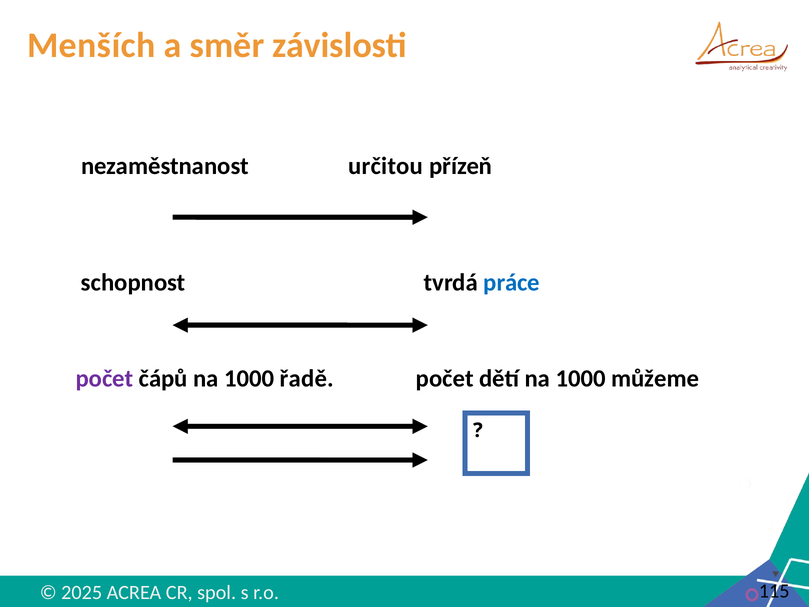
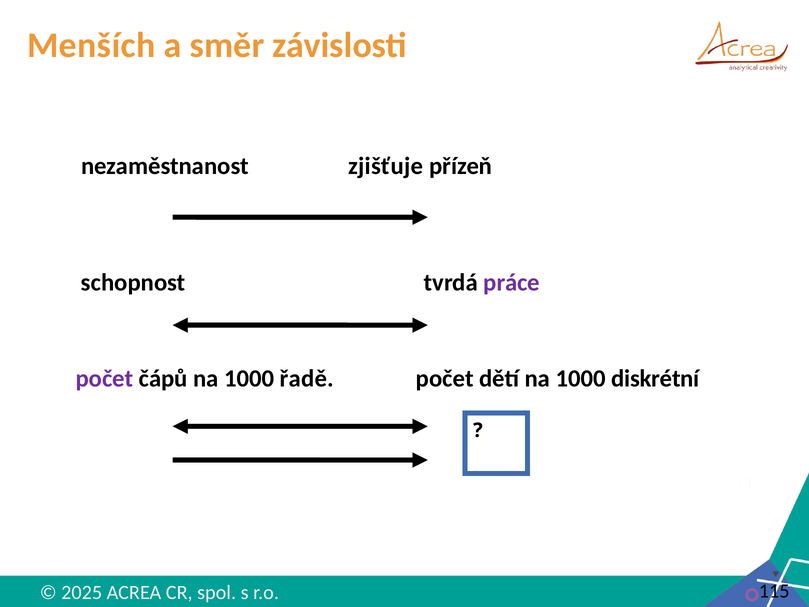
určitou: určitou -> zjišťuje
práce colour: blue -> purple
můžeme: můžeme -> diskrétní
